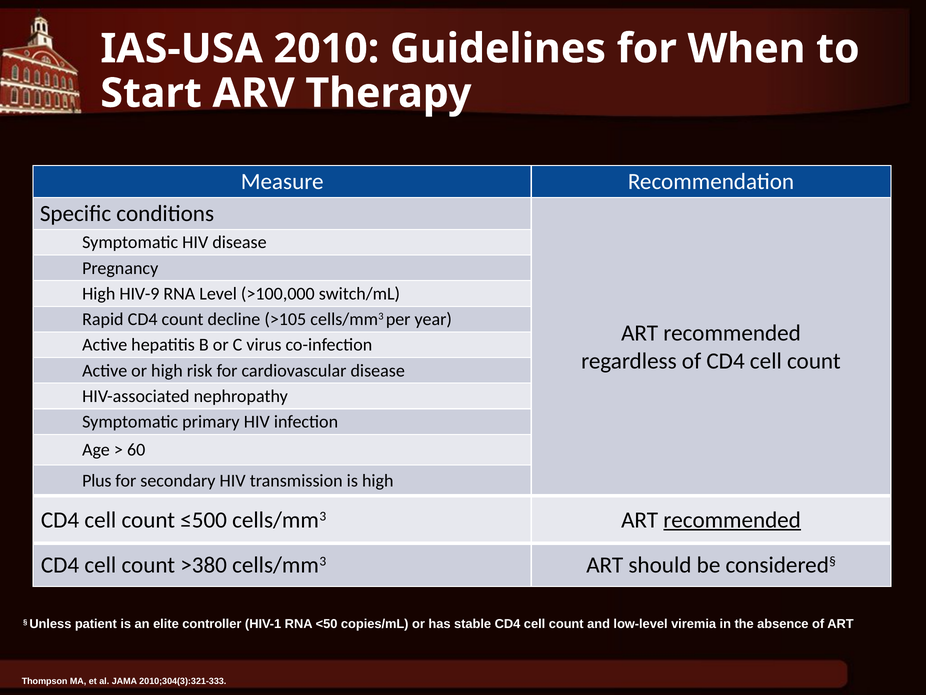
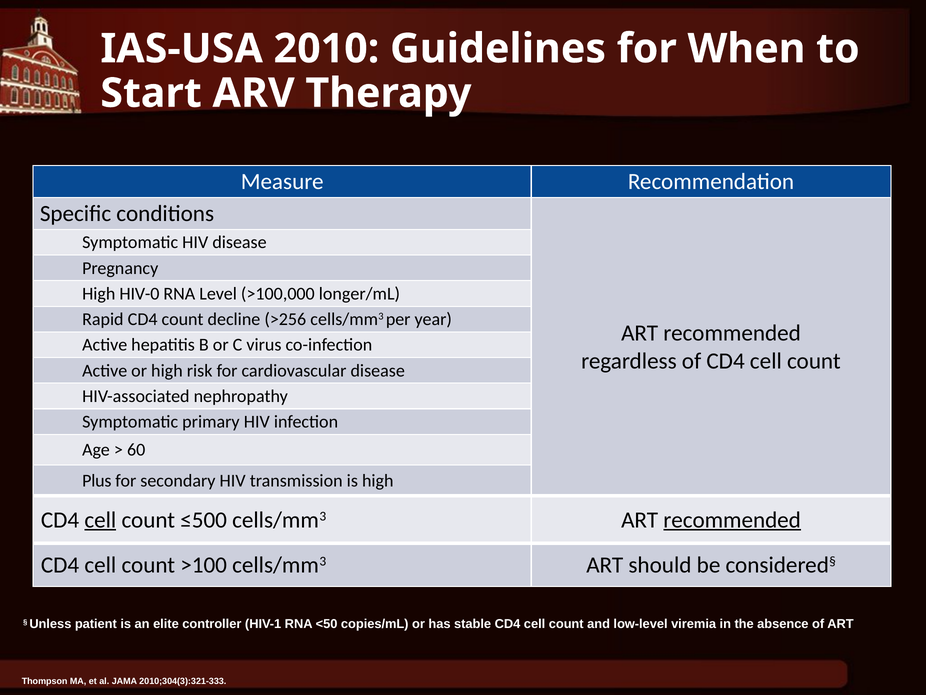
HIV-9: HIV-9 -> HIV-0
switch/mL: switch/mL -> longer/mL
>105: >105 -> >256
cell at (100, 520) underline: none -> present
>380: >380 -> >100
